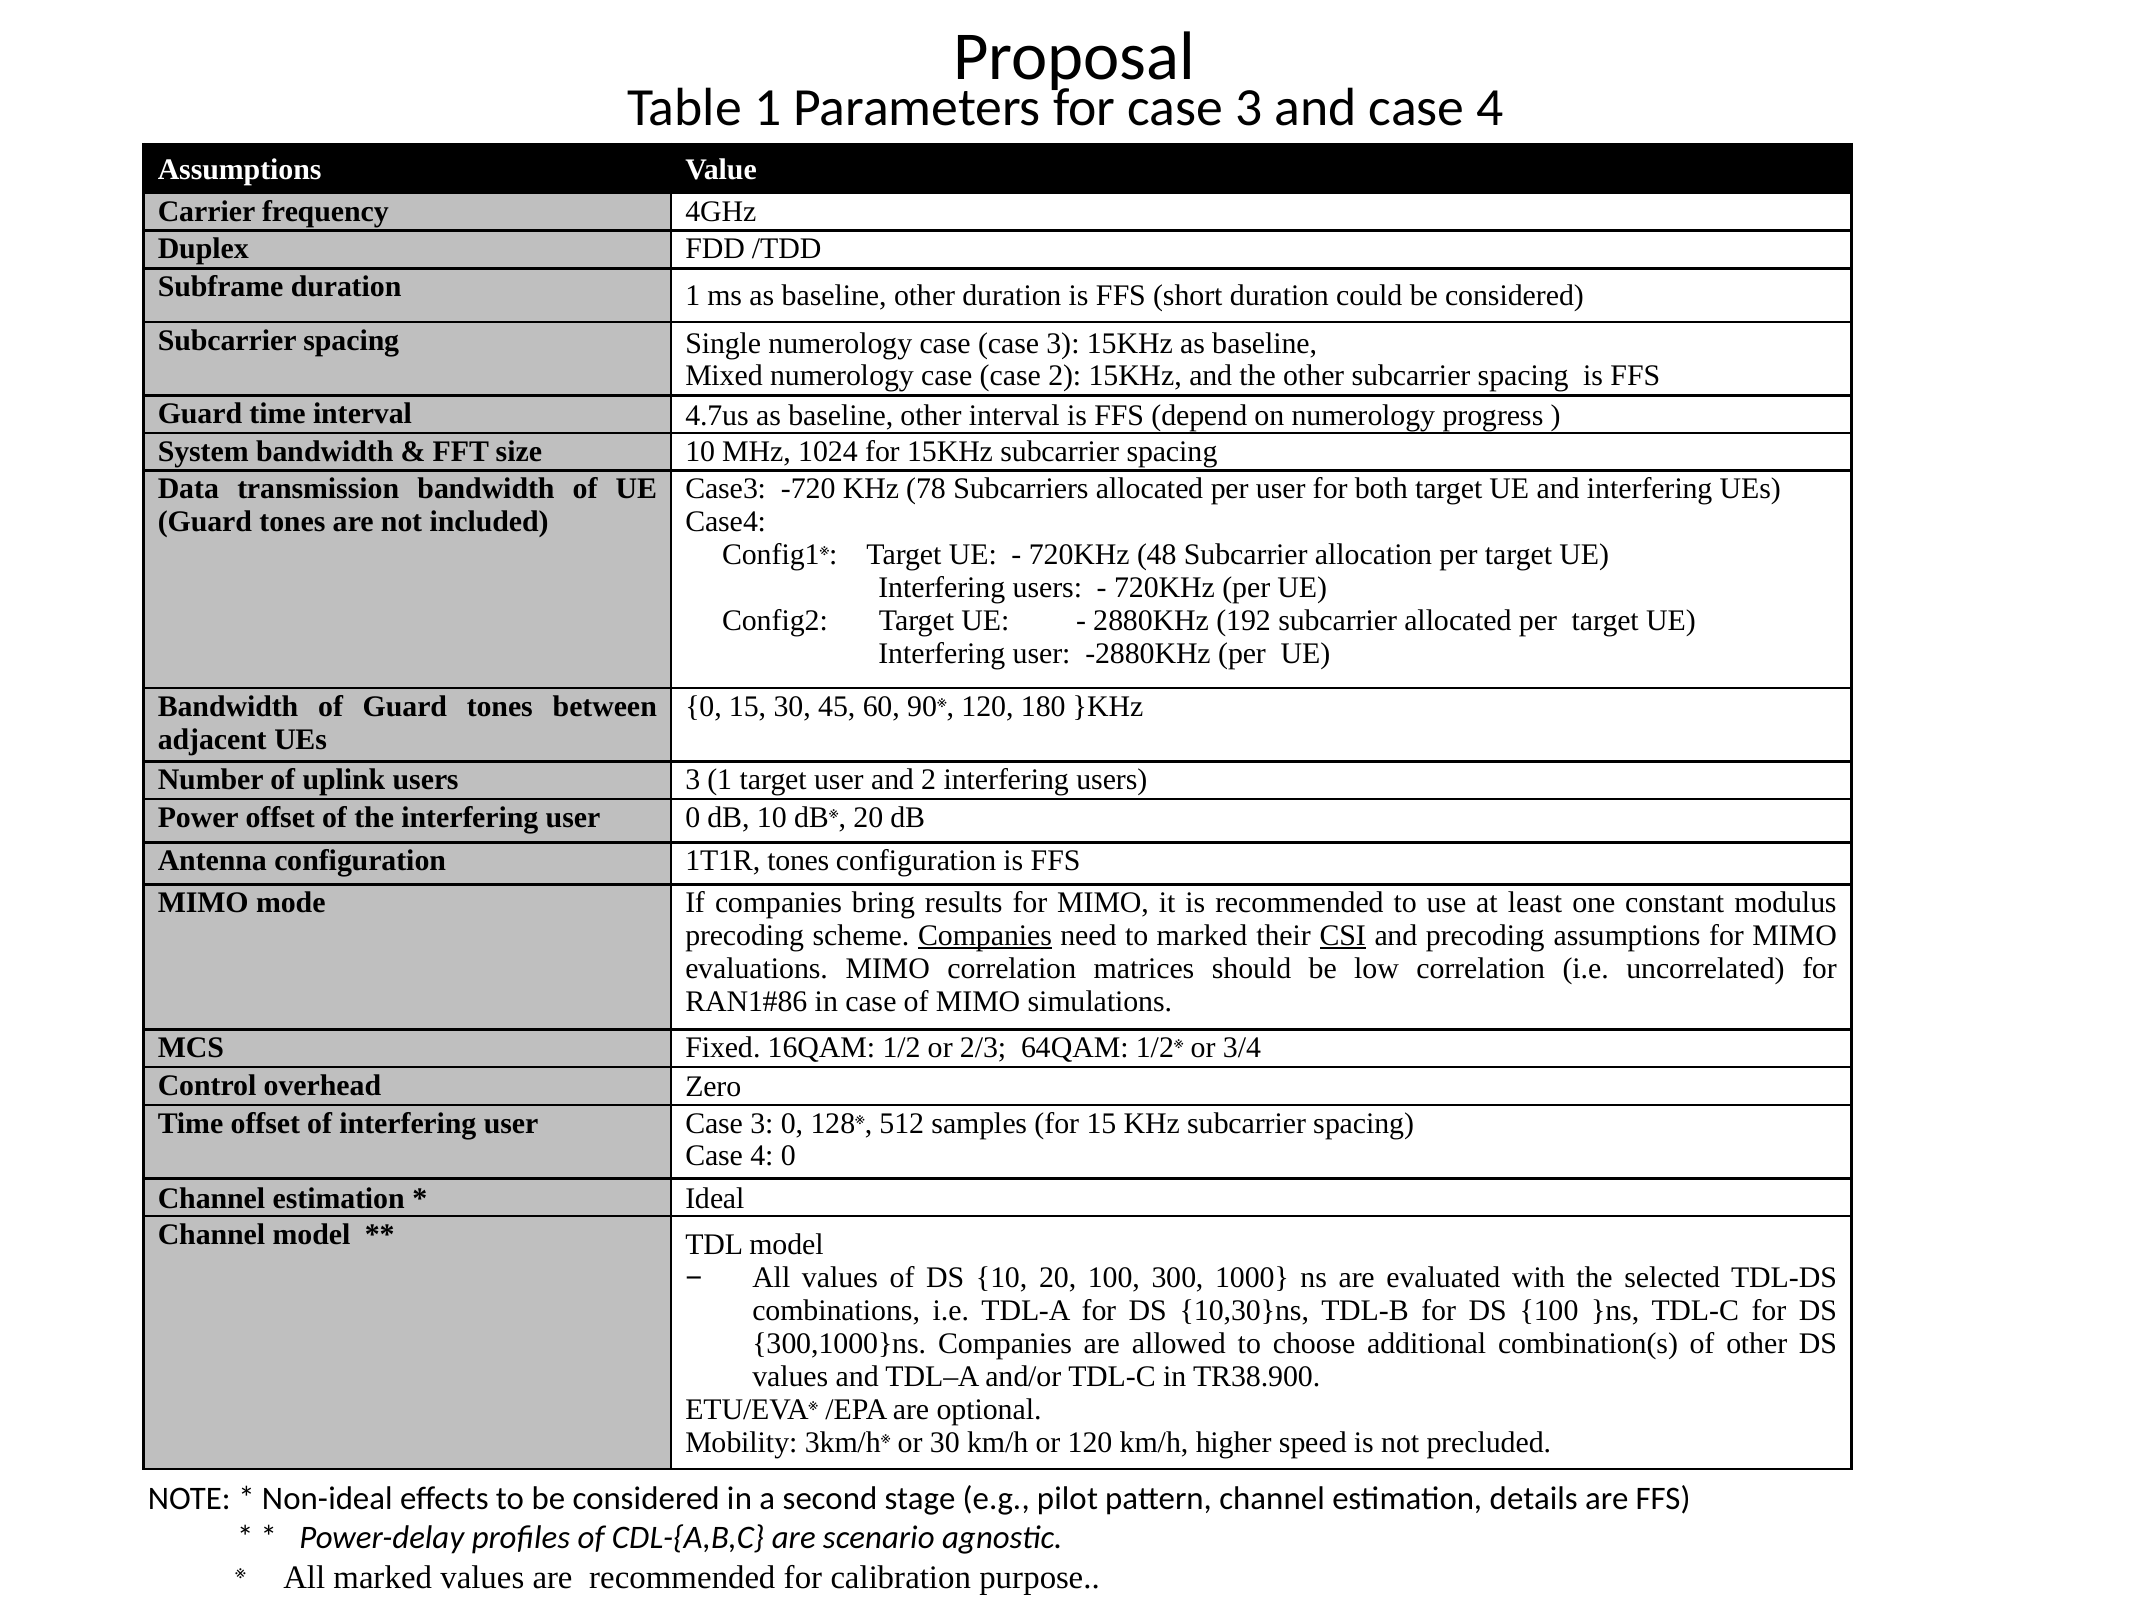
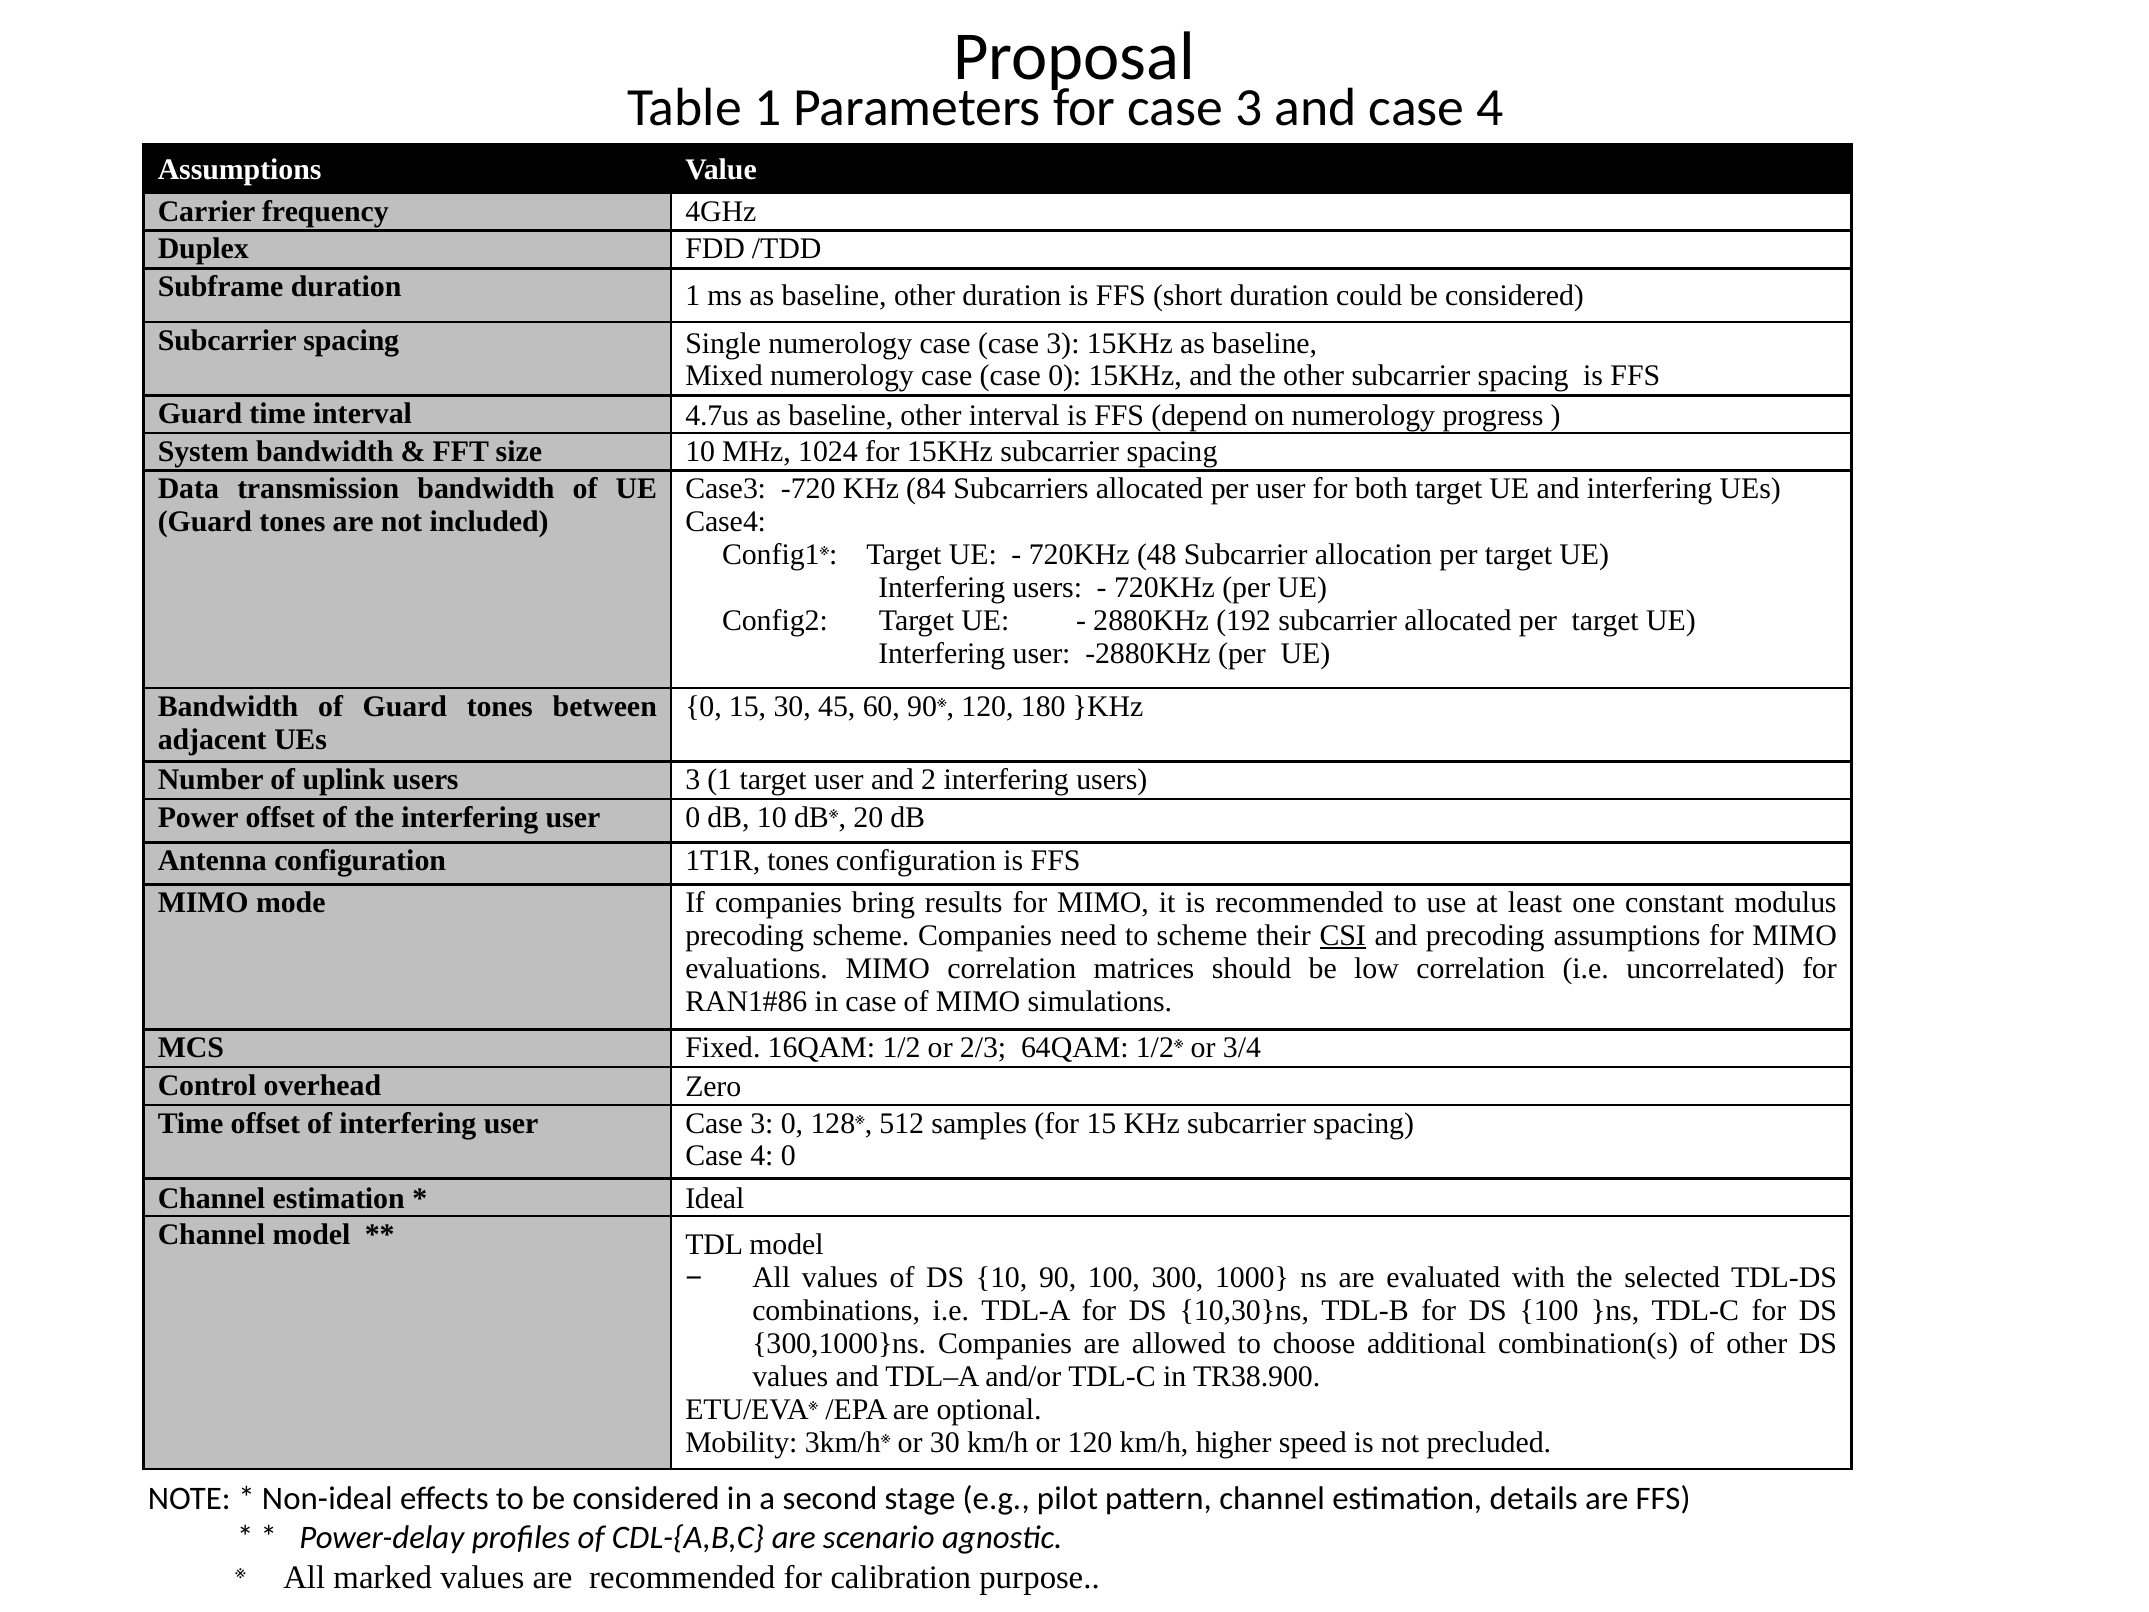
case 2: 2 -> 0
78: 78 -> 84
Companies at (985, 935) underline: present -> none
to marked: marked -> scheme
10 20: 20 -> 90
